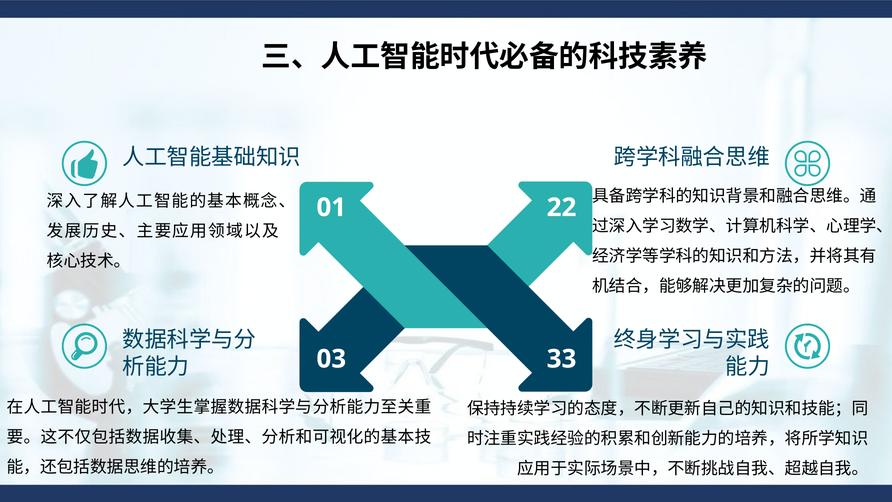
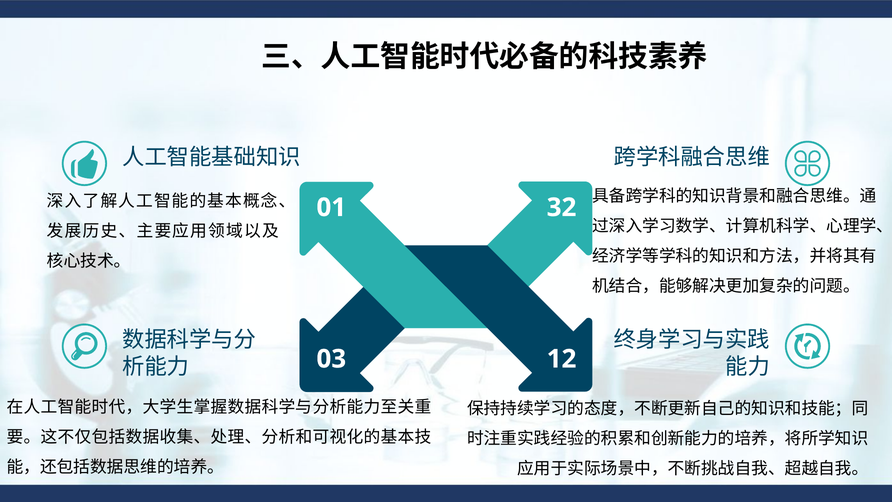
22: 22 -> 32
33: 33 -> 12
